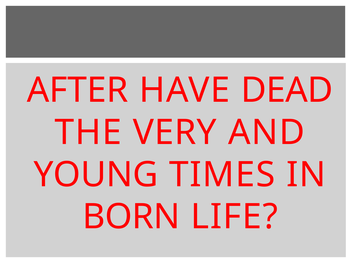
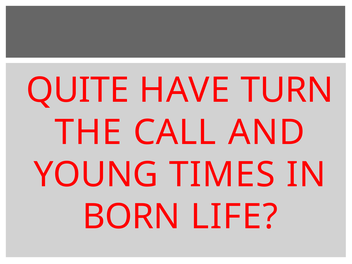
AFTER: AFTER -> QUITE
DEAD: DEAD -> TURN
VERY: VERY -> CALL
